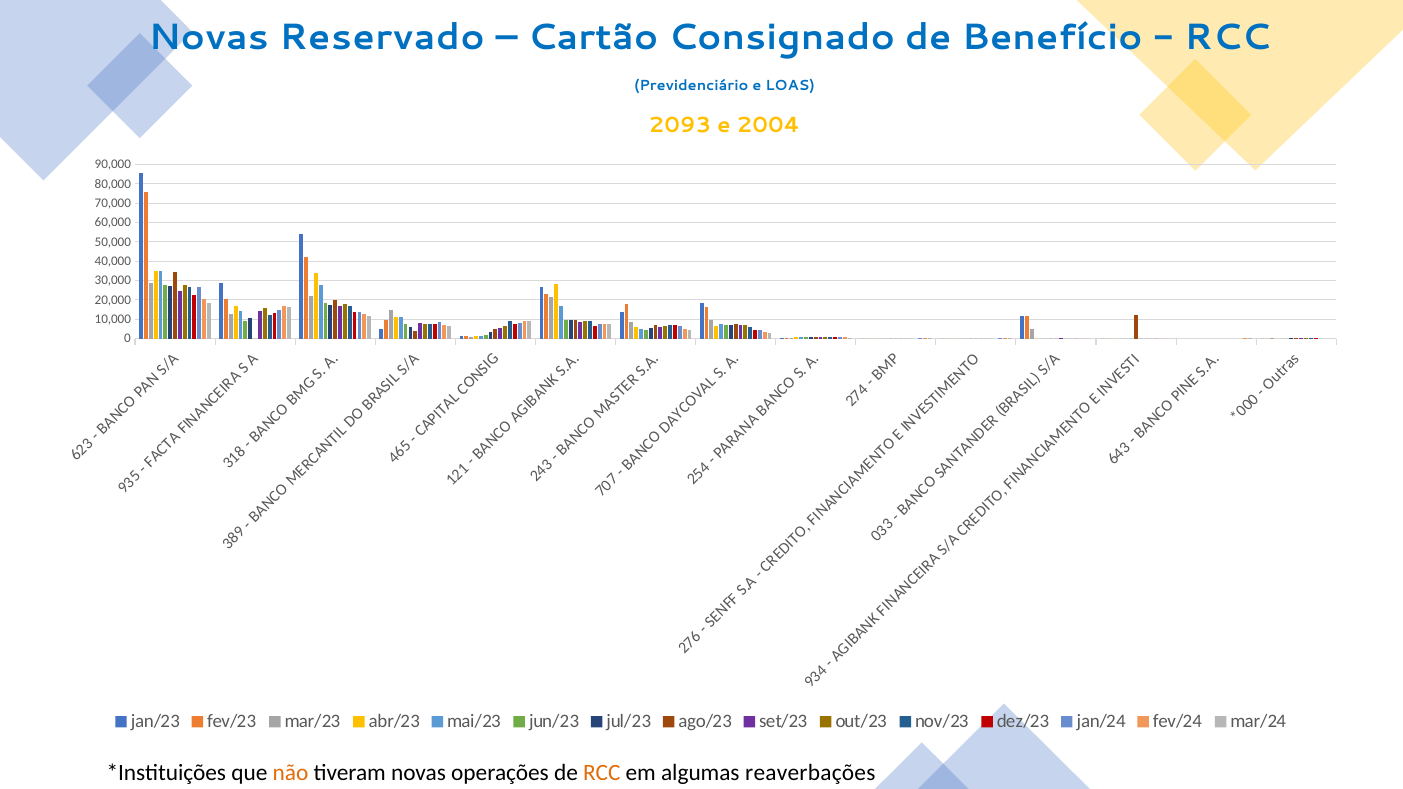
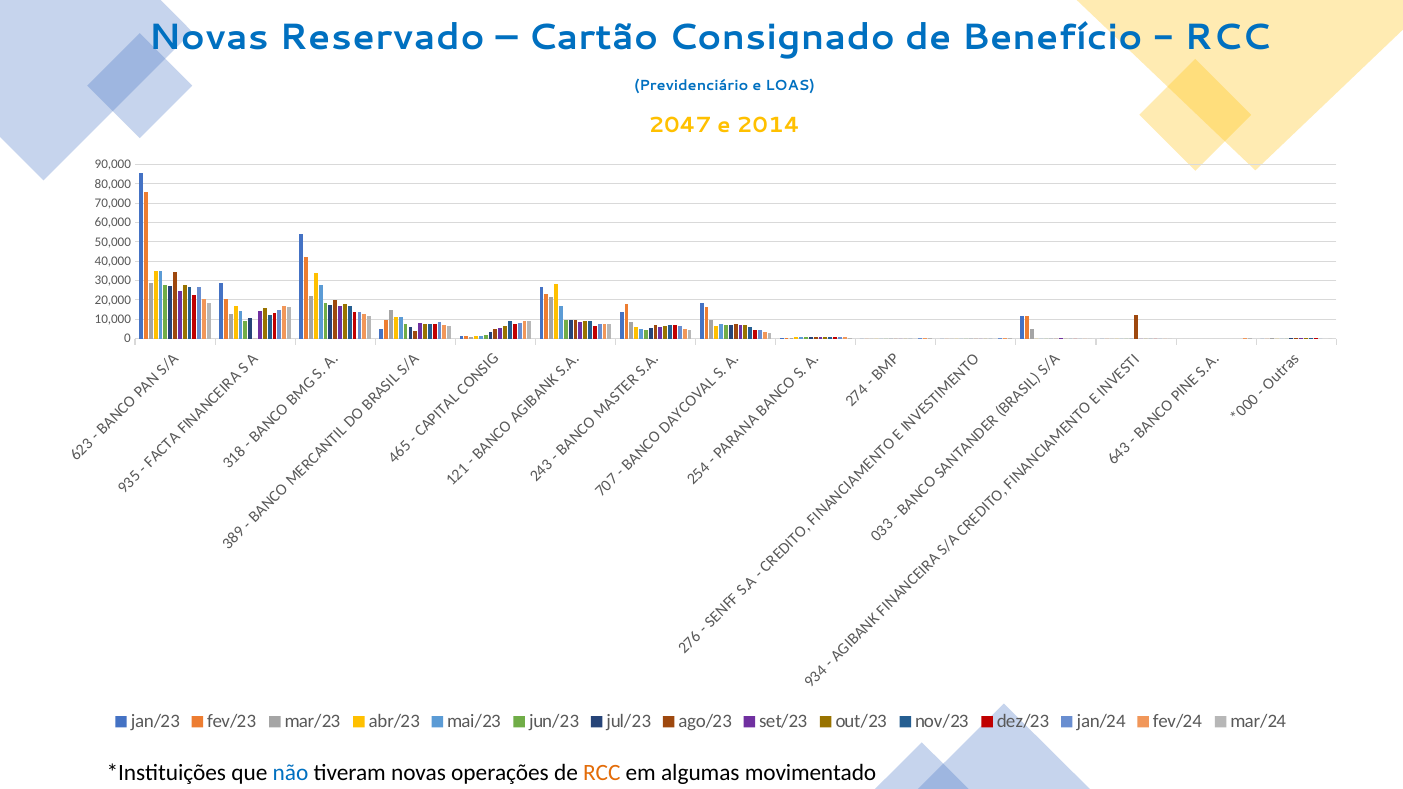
2093: 2093 -> 2047
2004: 2004 -> 2014
não colour: orange -> blue
reaverbações: reaverbações -> movimentado
